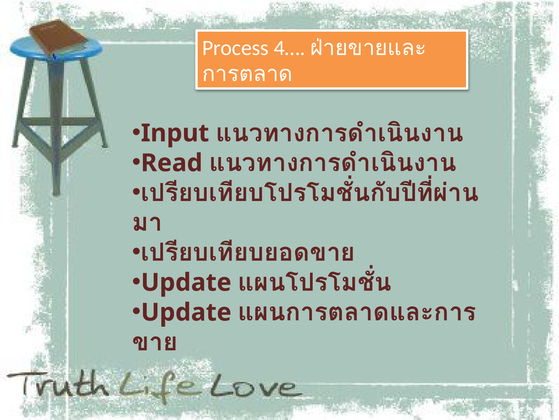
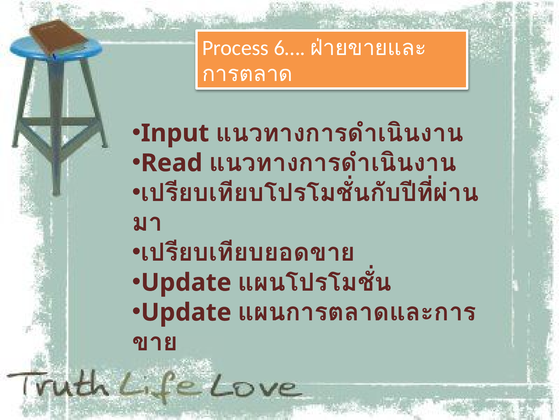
4…: 4… -> 6…
